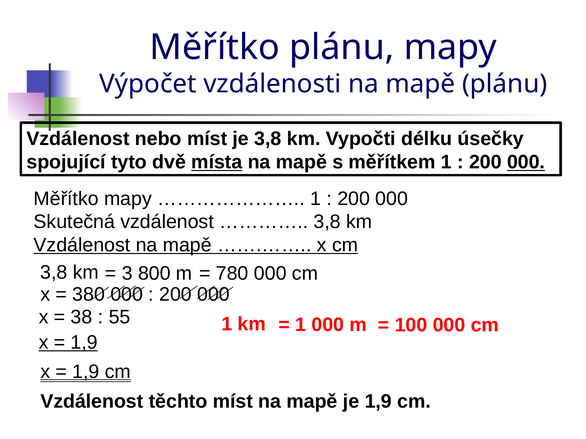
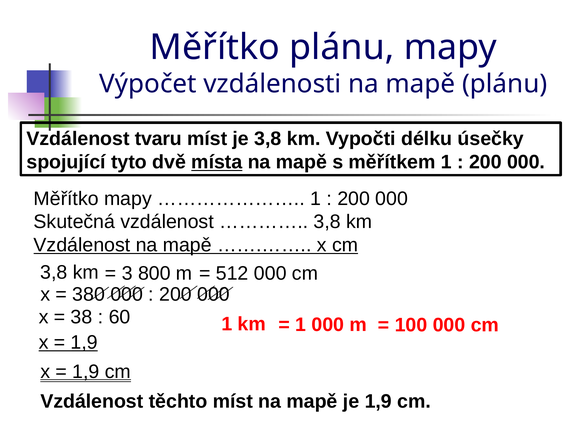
nebo: nebo -> tvaru
000 at (526, 162) underline: present -> none
780: 780 -> 512
55: 55 -> 60
